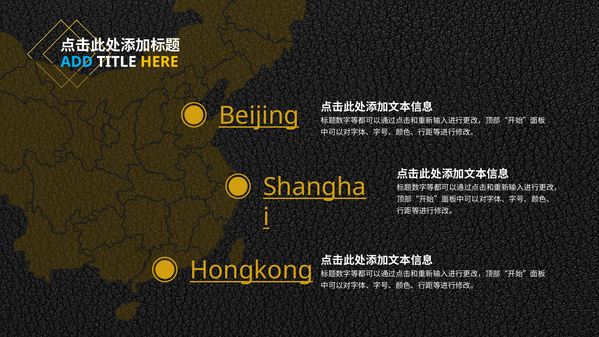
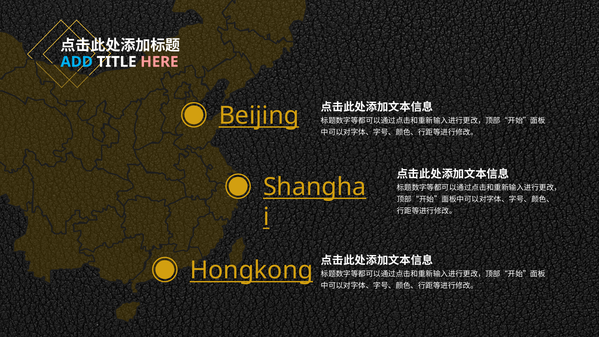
HERE colour: yellow -> pink
